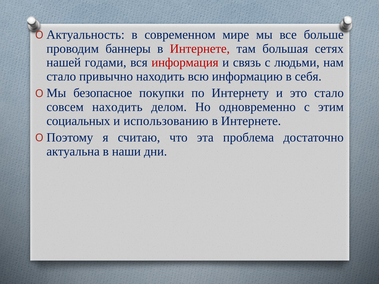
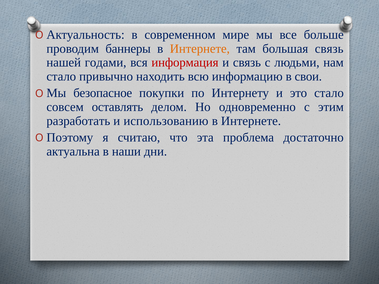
Интернете at (200, 49) colour: red -> orange
большая сетях: сетях -> связь
себя: себя -> свои
совсем находить: находить -> оставлять
социальных: социальных -> разработать
